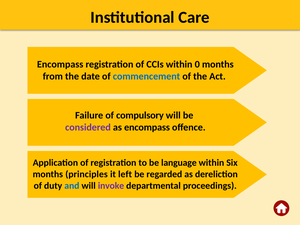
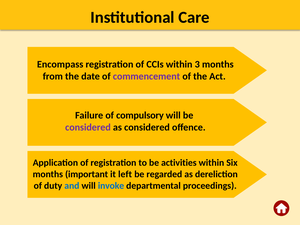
0: 0 -> 3
commencement colour: blue -> purple
as encompass: encompass -> considered
language: language -> activities
principles: principles -> important
invoke colour: purple -> blue
